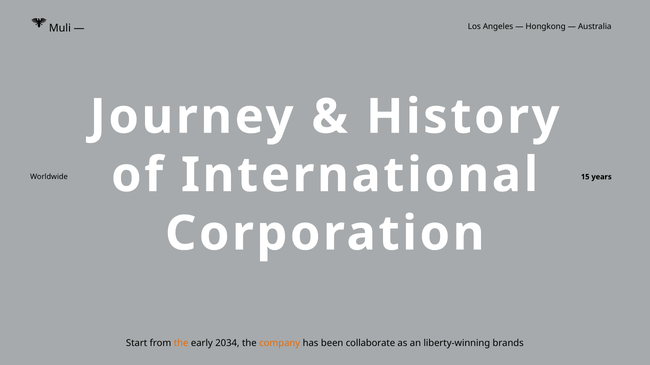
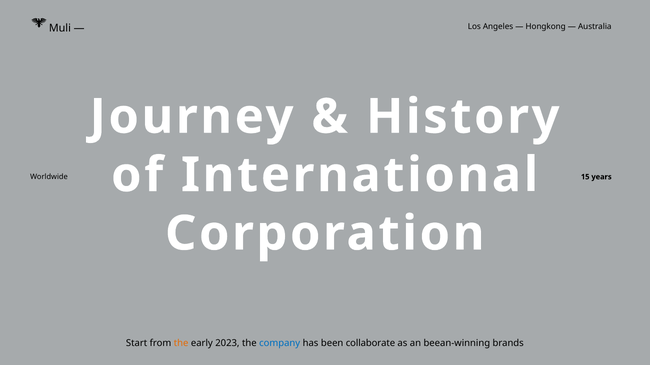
2034: 2034 -> 2023
company colour: orange -> blue
liberty-winning: liberty-winning -> beean-winning
